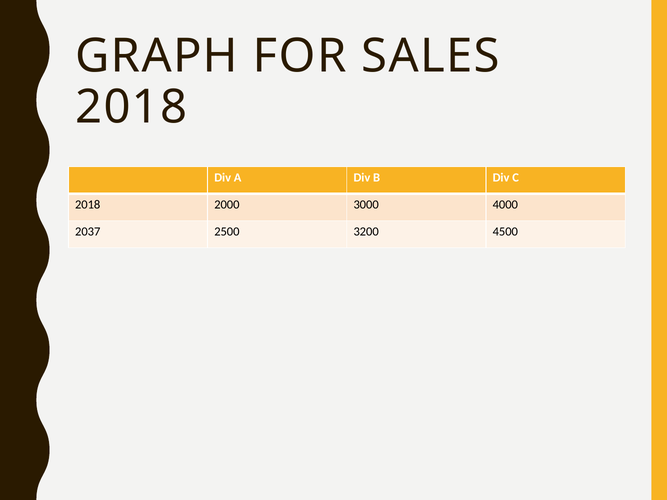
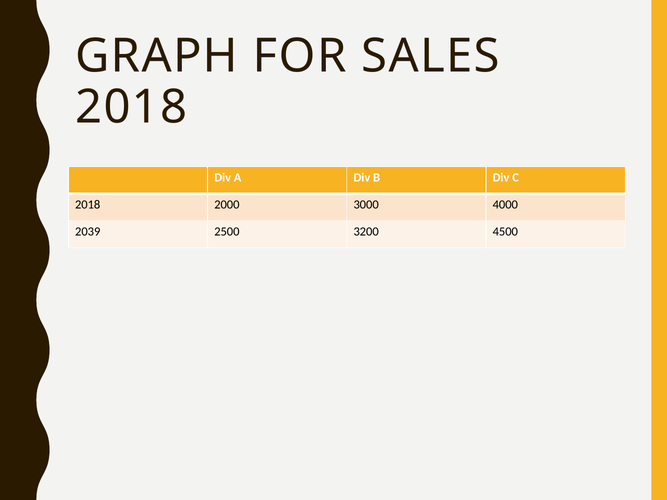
2037: 2037 -> 2039
